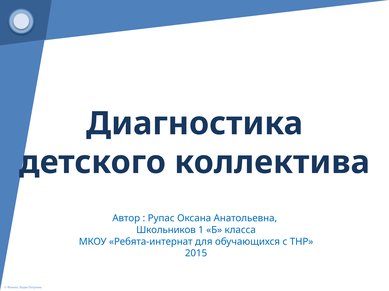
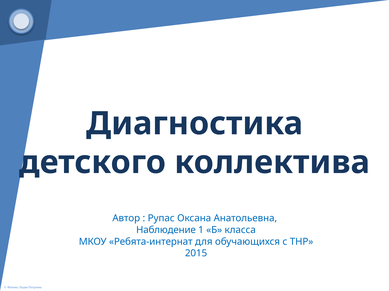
Школьников: Школьников -> Наблюдение
